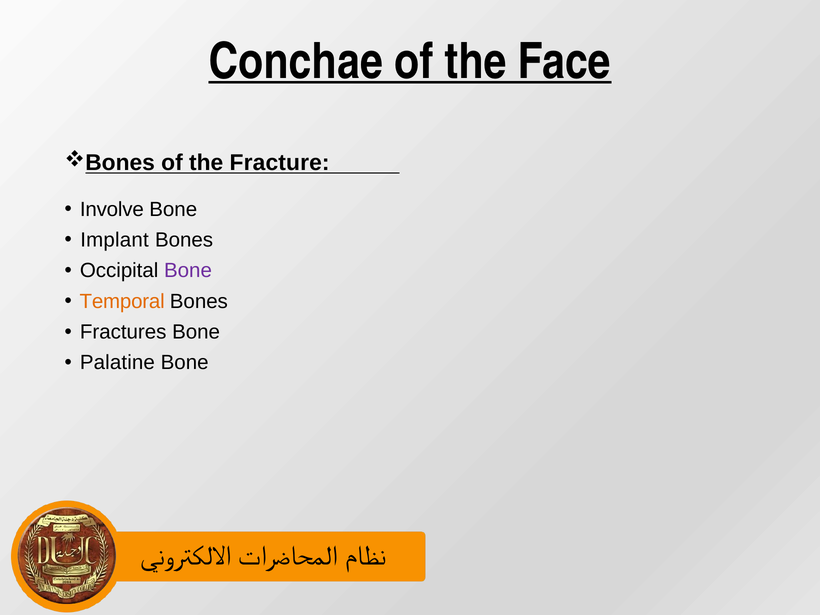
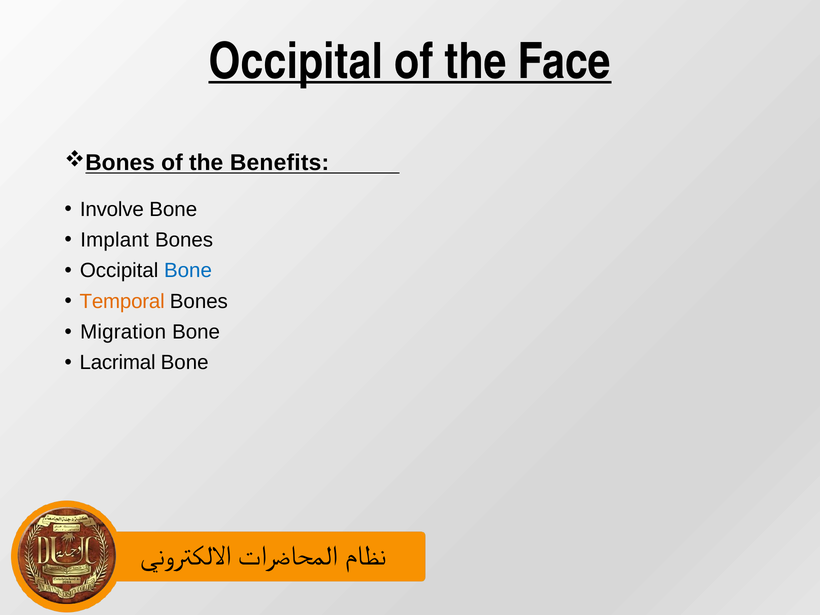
Conchae at (296, 62): Conchae -> Occipital
Fracture: Fracture -> Benefits
Bone at (188, 271) colour: purple -> blue
Fractures: Fractures -> Migration
Palatine: Palatine -> Lacrimal
